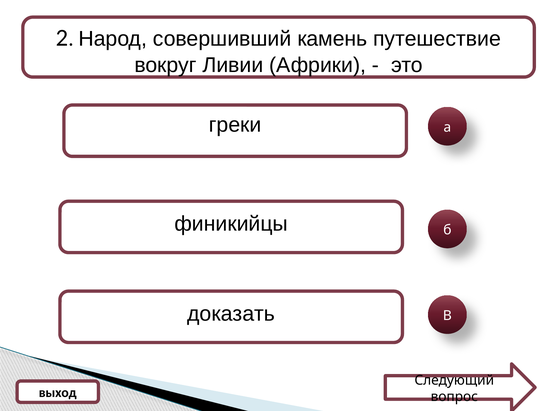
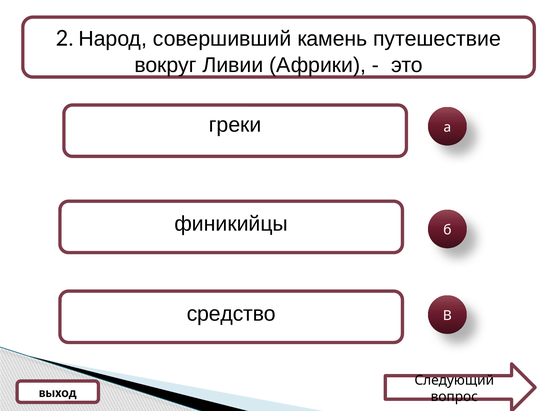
доказать: доказать -> средство
